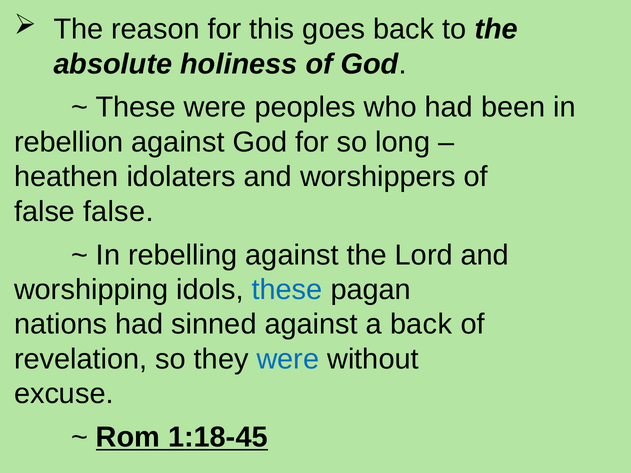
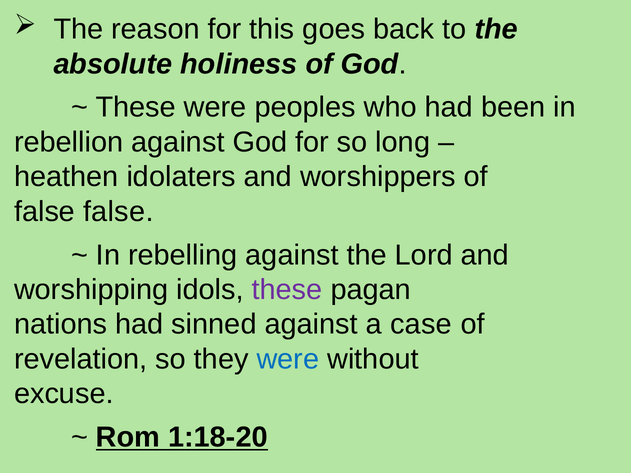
these at (287, 290) colour: blue -> purple
a back: back -> case
1:18-45: 1:18-45 -> 1:18-20
